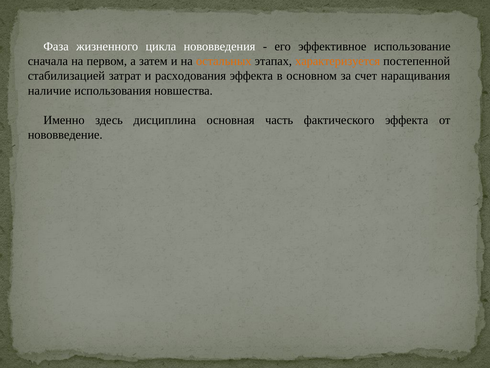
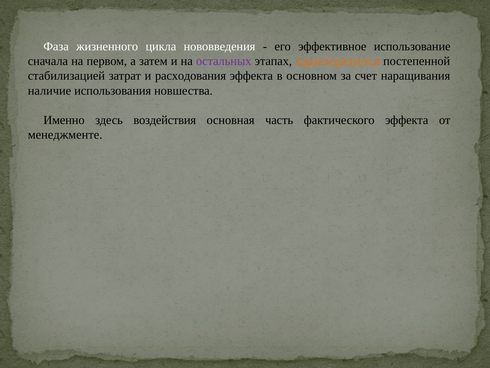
остальных colour: orange -> purple
дисциплина: дисциплина -> воздействия
нововведение: нововведение -> менеджменте
